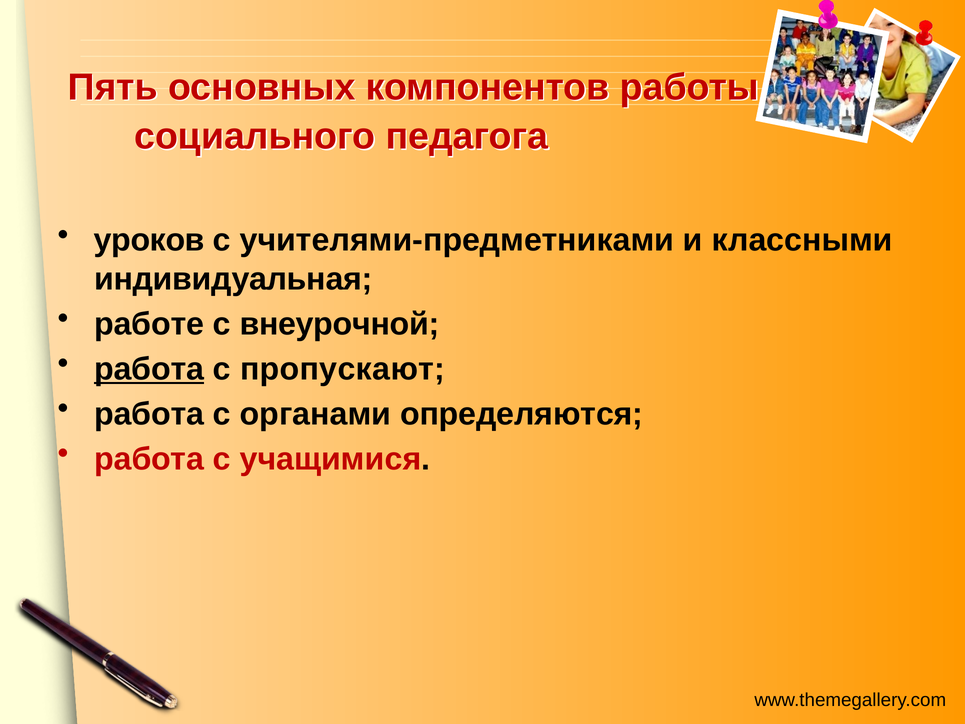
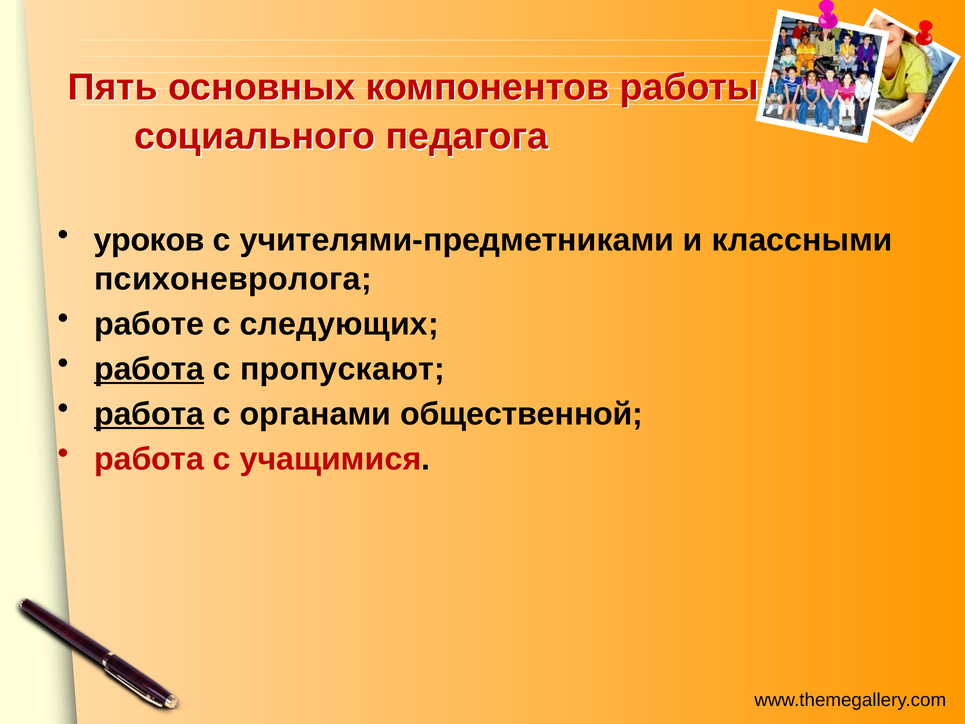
индивидуальная: индивидуальная -> психоневролога
внеурочной: внеурочной -> следующих
работа at (149, 414) underline: none -> present
определяются: определяются -> общественной
